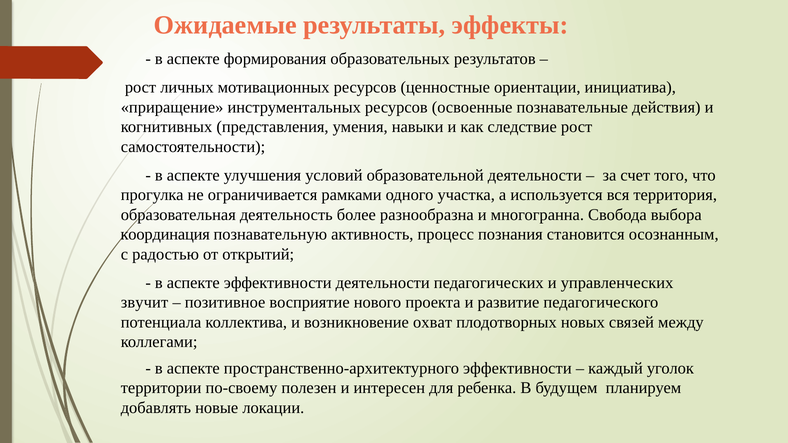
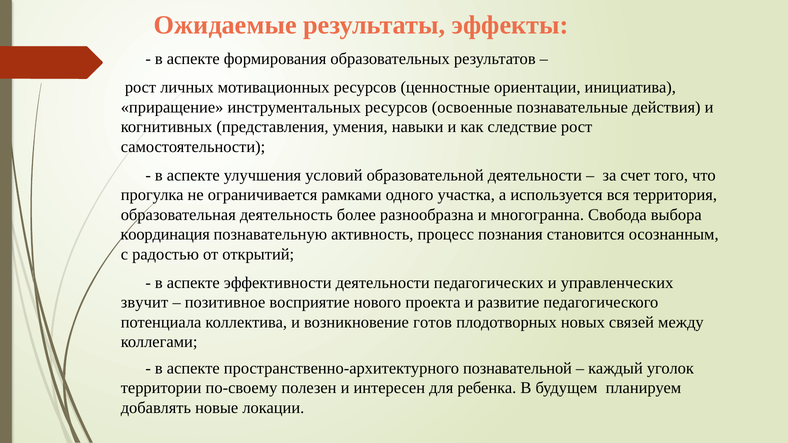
охват: охват -> готов
пространственно-архитектурного эффективности: эффективности -> познавательной
